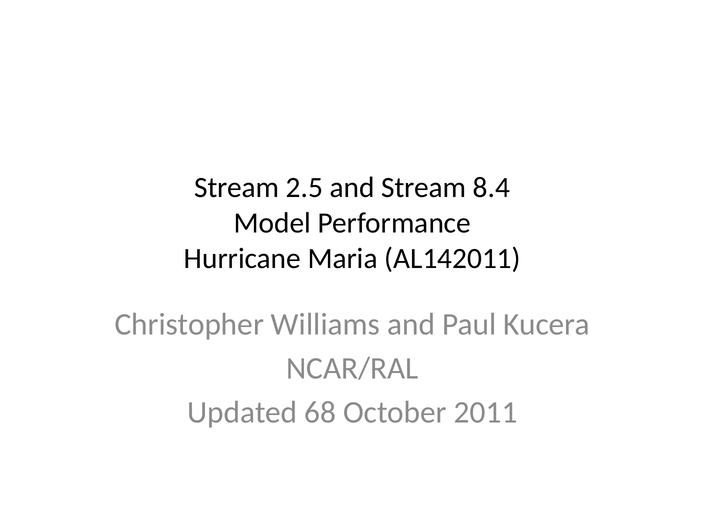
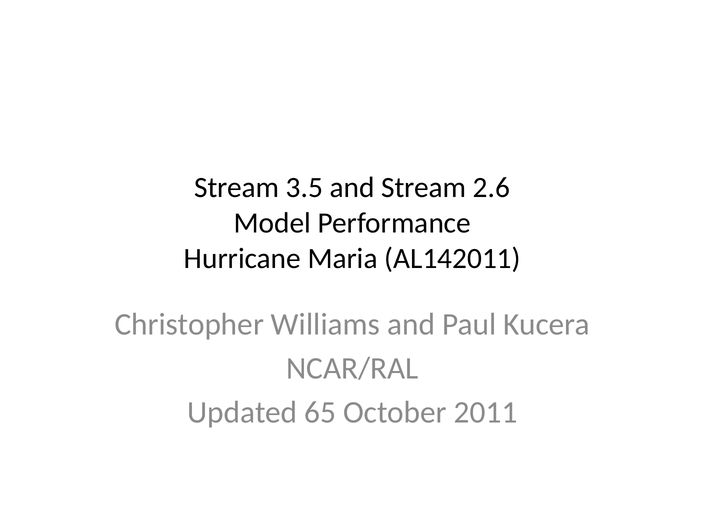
2.5: 2.5 -> 3.5
8.4: 8.4 -> 2.6
68: 68 -> 65
